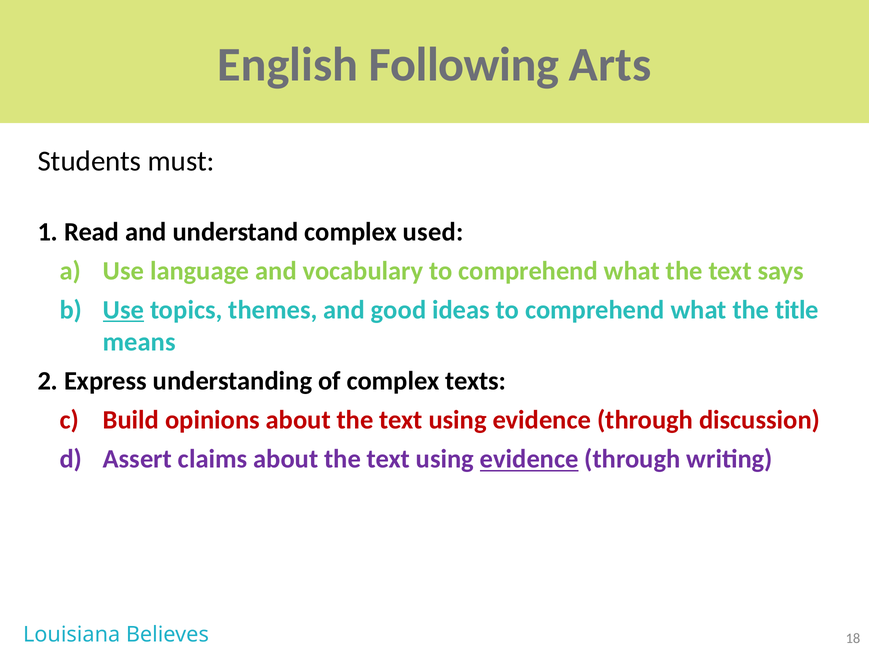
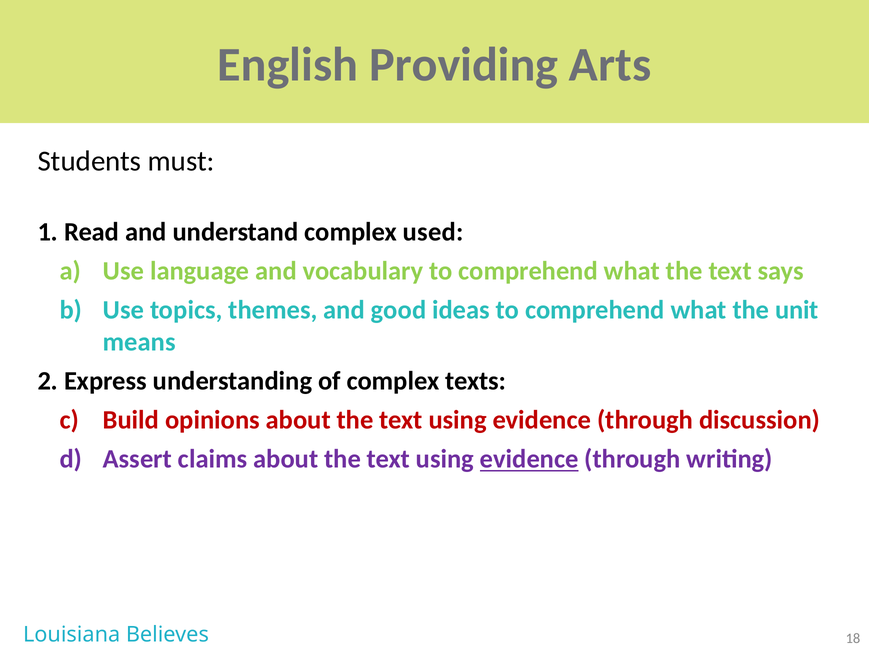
Following: Following -> Providing
Use at (124, 310) underline: present -> none
title: title -> unit
